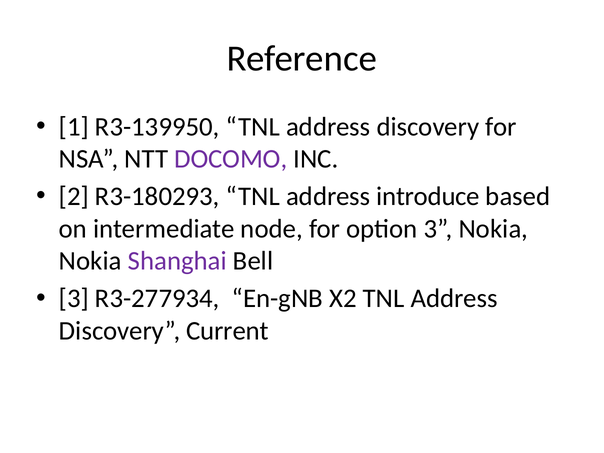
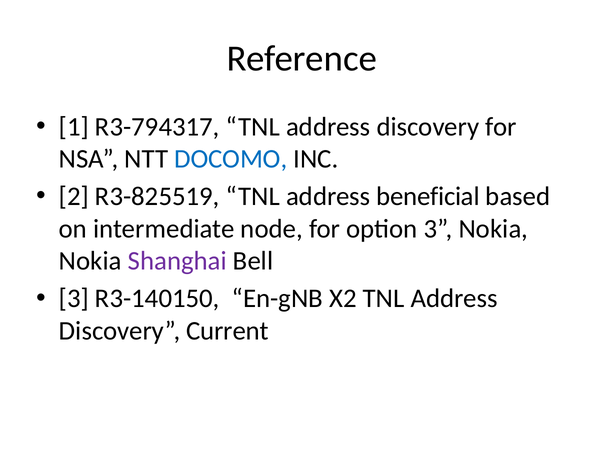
R3-139950: R3-139950 -> R3-794317
DOCOMO colour: purple -> blue
R3-180293: R3-180293 -> R3-825519
introduce: introduce -> beneficial
R3-277934: R3-277934 -> R3-140150
